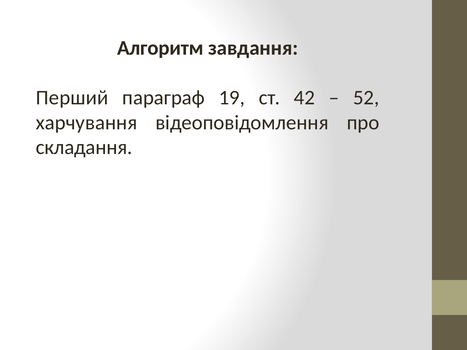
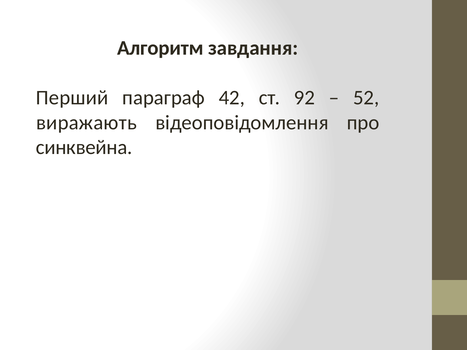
19: 19 -> 42
42: 42 -> 92
харчування: харчування -> виражають
складання: складання -> синквейна
